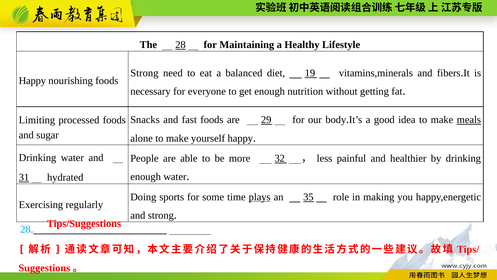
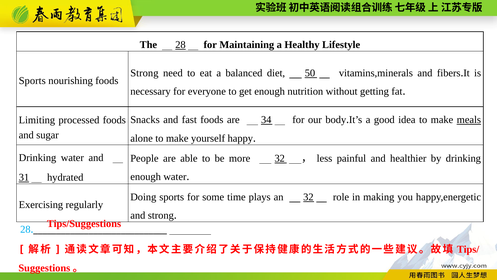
19: 19 -> 50
Happy at (32, 81): Happy -> Sports
29: 29 -> 34
plays underline: present -> none
an 35: 35 -> 32
